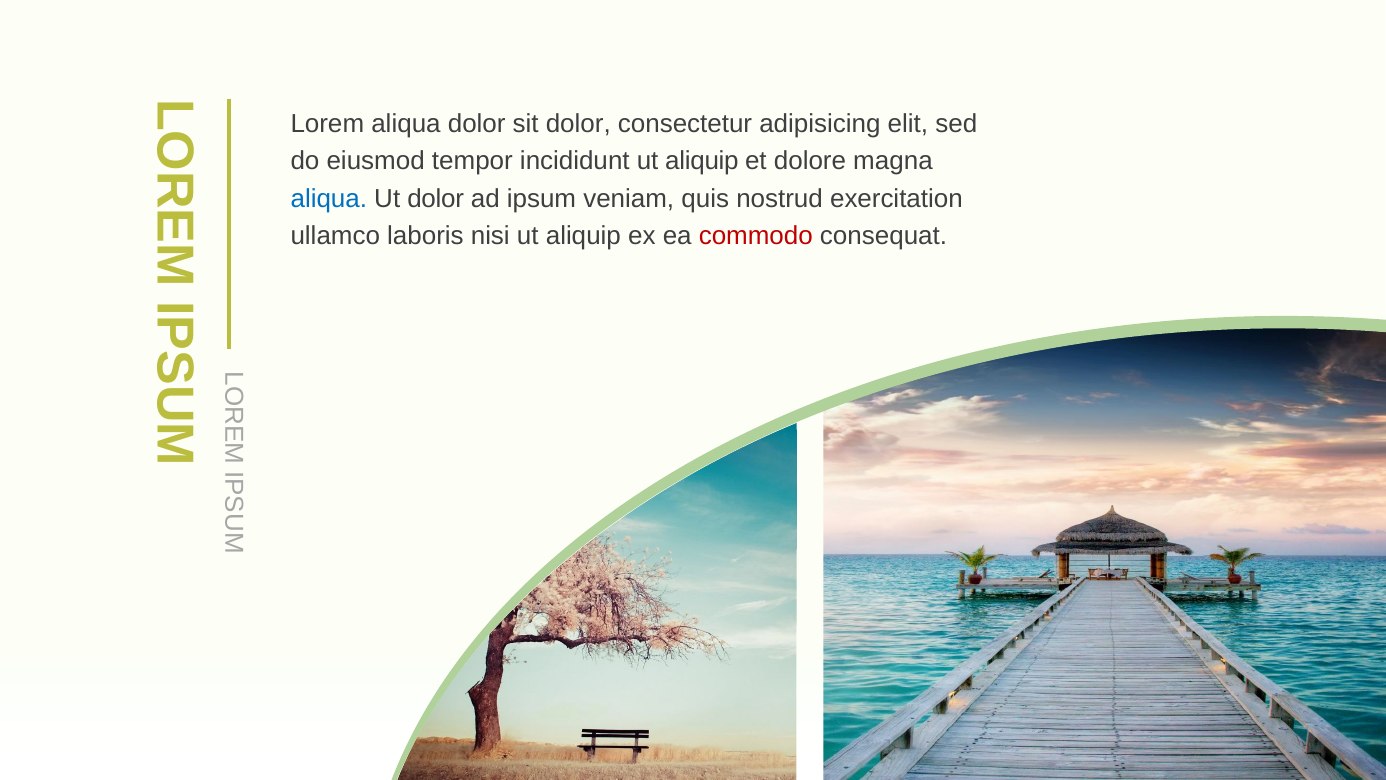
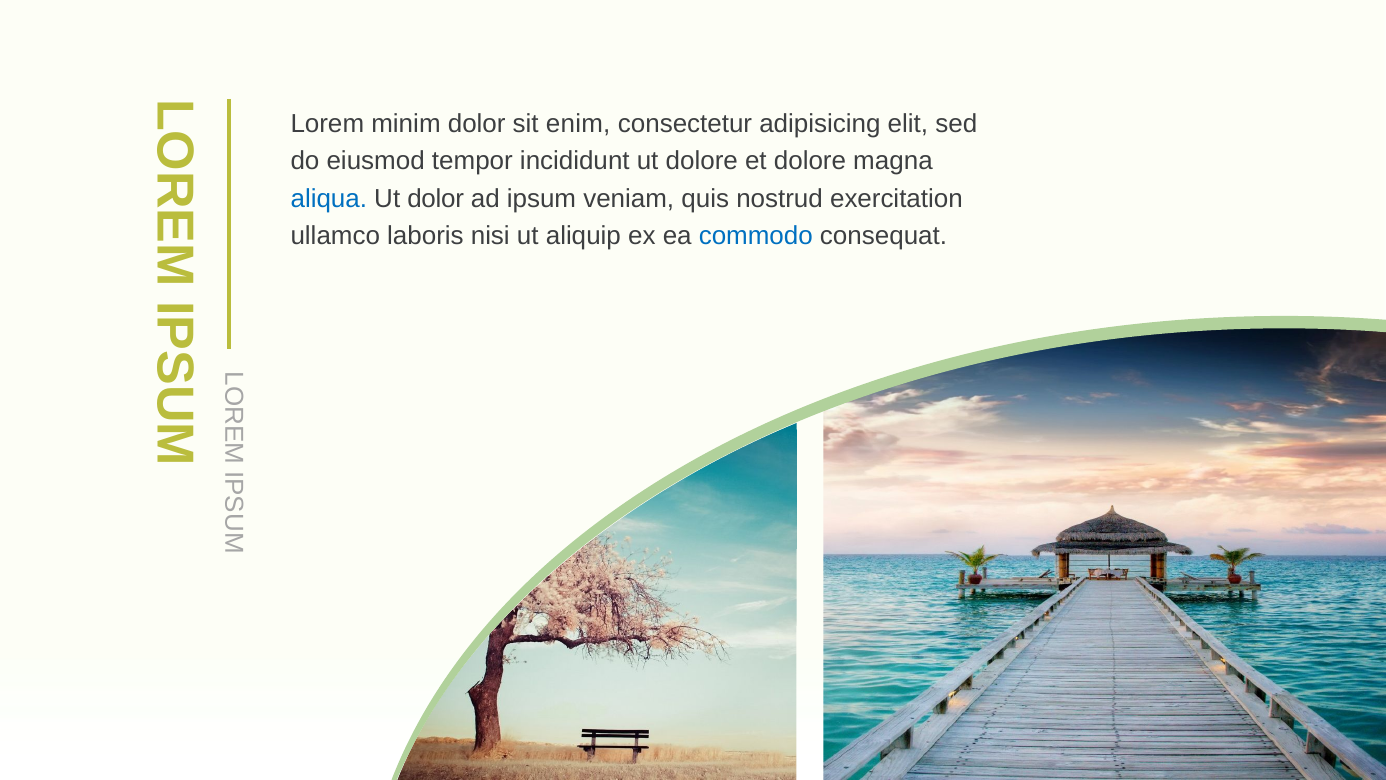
Lorem aliqua: aliqua -> minim
sit dolor: dolor -> enim
incididunt ut aliquip: aliquip -> dolore
commodo colour: red -> blue
